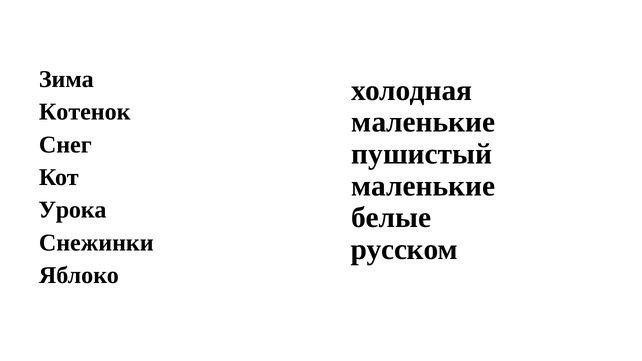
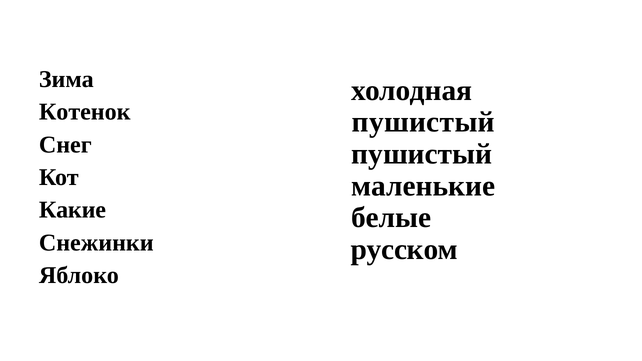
маленькие at (423, 122): маленькие -> пушистый
Урока: Урока -> Какие
